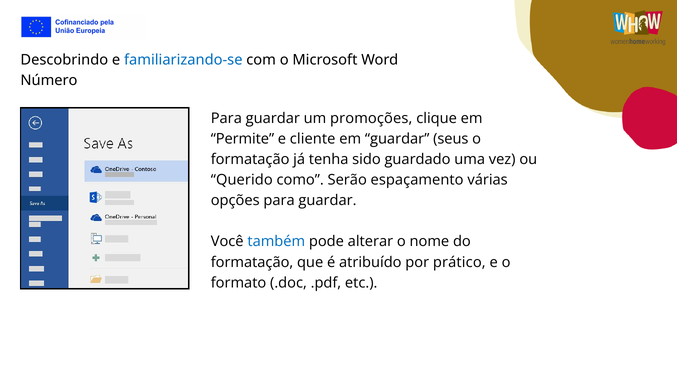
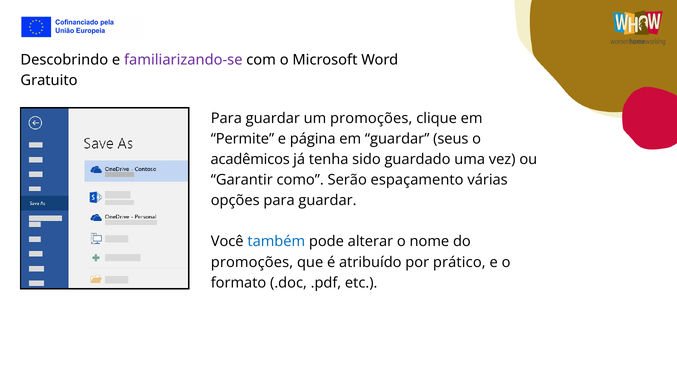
familiarizando-se colour: blue -> purple
Número: Número -> Gratuito
cliente: cliente -> página
formatação at (250, 159): formatação -> acadêmicos
Querido: Querido -> Garantir
formatação at (252, 262): formatação -> promoções
